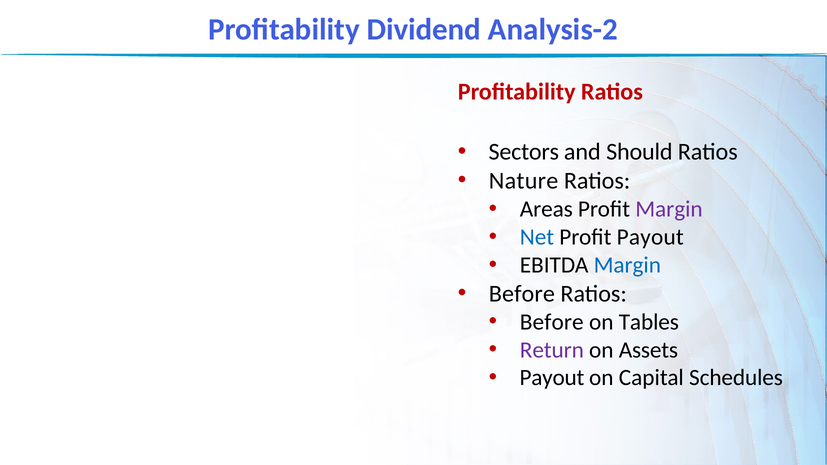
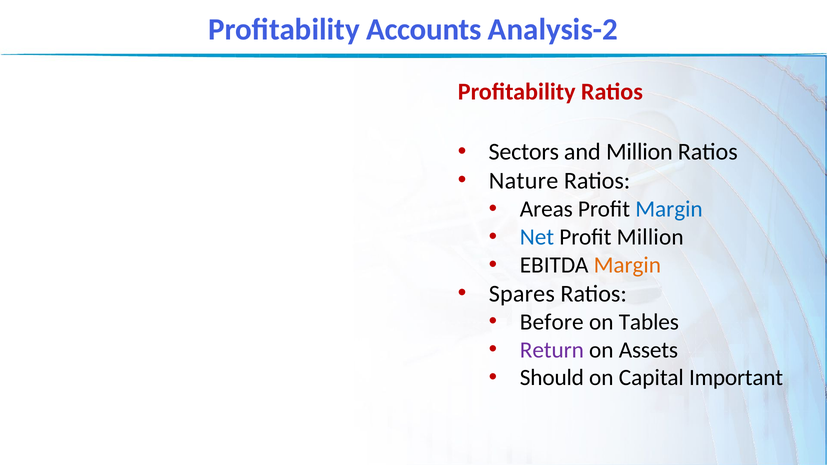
Dividend: Dividend -> Accounts
and Should: Should -> Million
Margin at (669, 209) colour: purple -> blue
Profit Payout: Payout -> Million
Margin at (627, 265) colour: blue -> orange
Before at (522, 294): Before -> Spares
Payout at (552, 378): Payout -> Should
Schedules: Schedules -> Important
